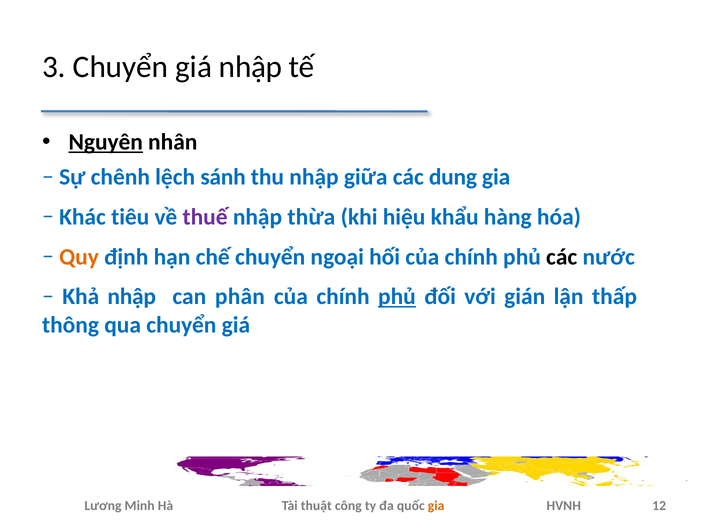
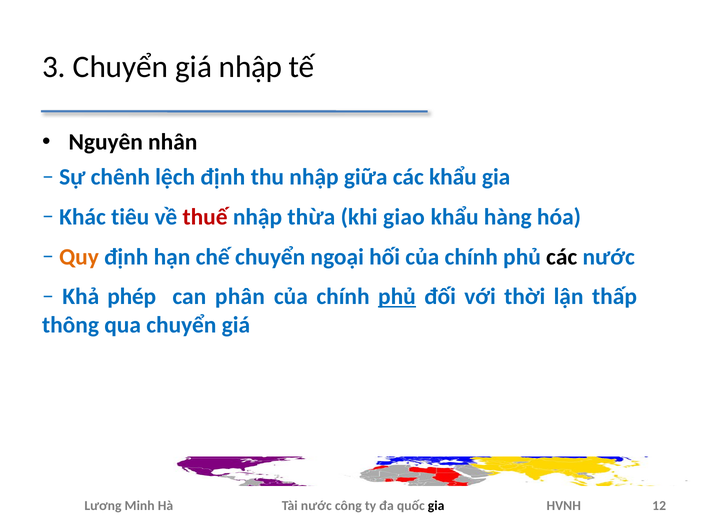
Nguyên underline: present -> none
lệch sánh: sánh -> định
các dung: dung -> khẩu
thuế colour: purple -> red
hiệu: hiệu -> giao
Khả nhập: nhập -> phép
gián: gián -> thời
thuật at (316, 506): thuật -> nước
gia at (436, 506) colour: orange -> black
